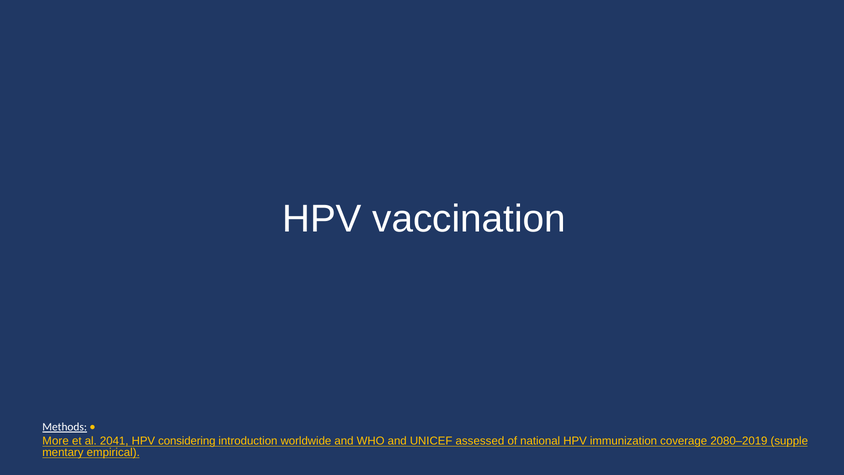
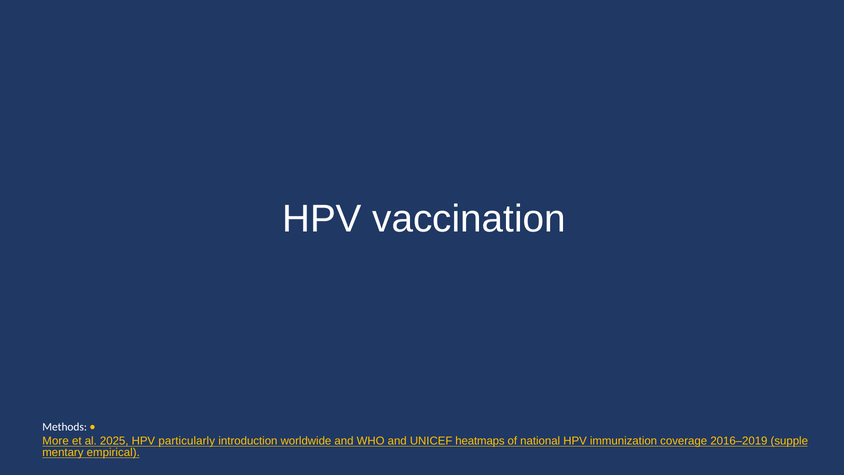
Methods underline: present -> none
2041: 2041 -> 2025
considering: considering -> particularly
assessed: assessed -> heatmaps
2080–2019: 2080–2019 -> 2016–2019
